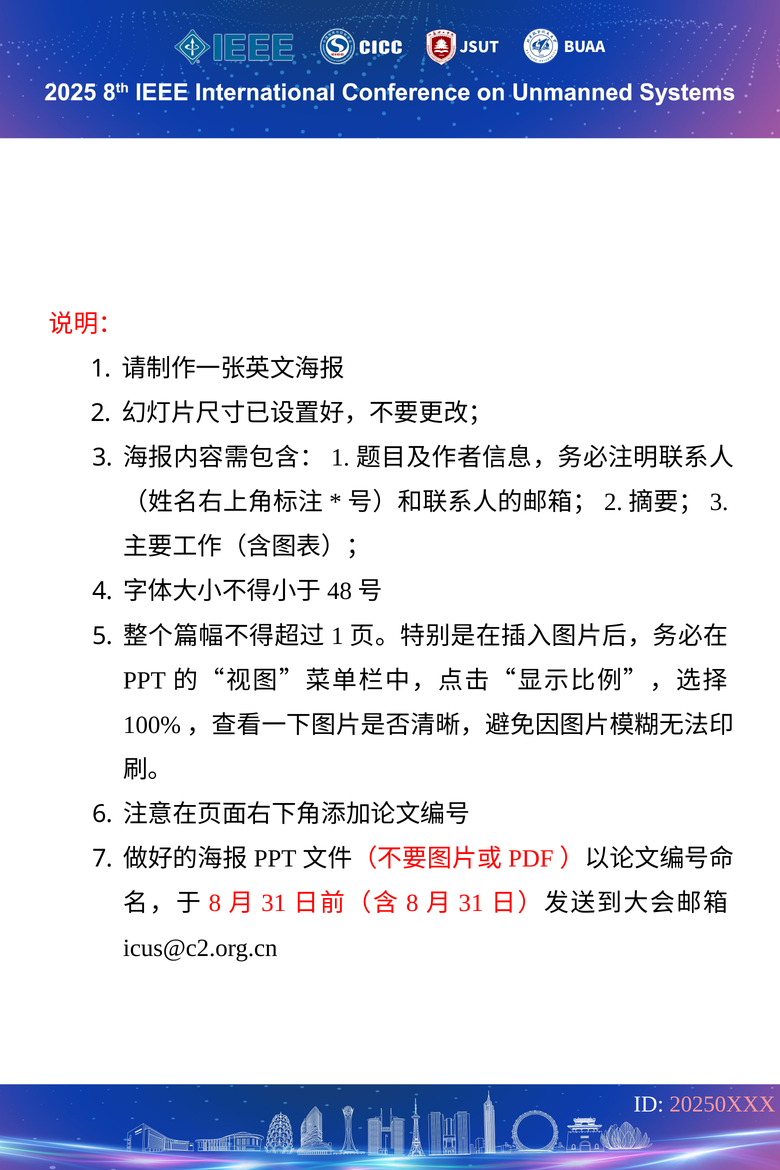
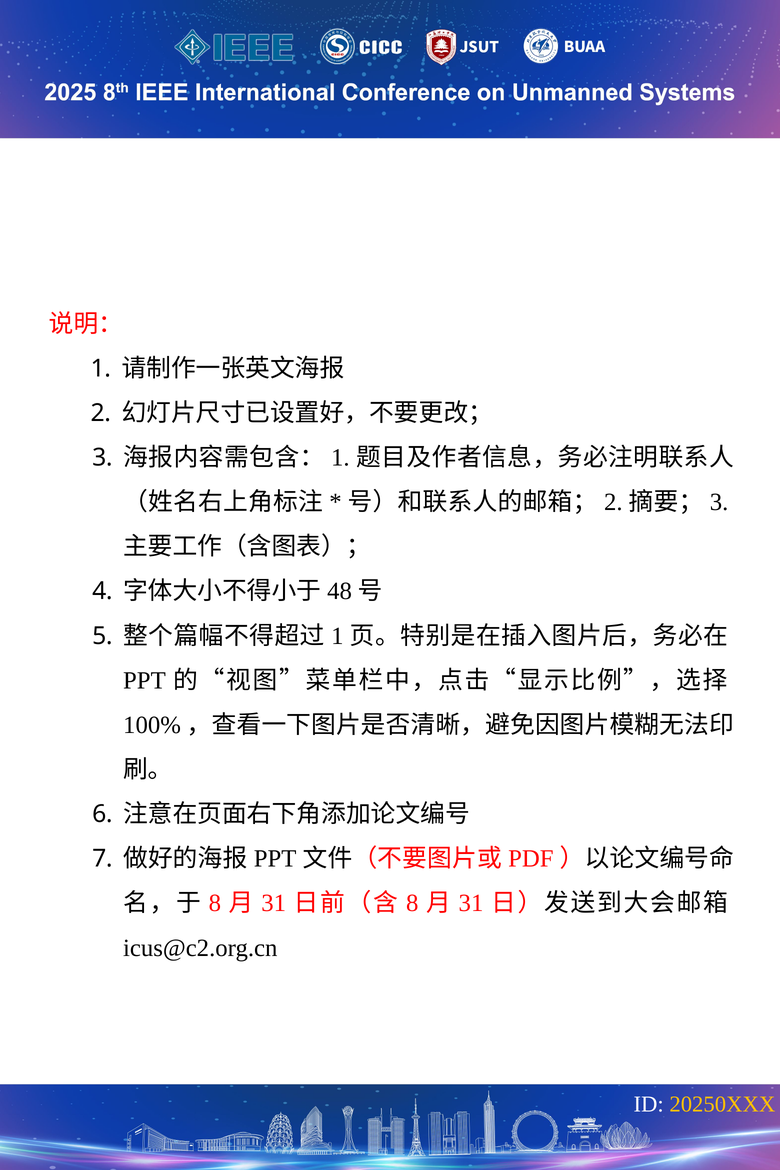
20250XXX colour: pink -> yellow
